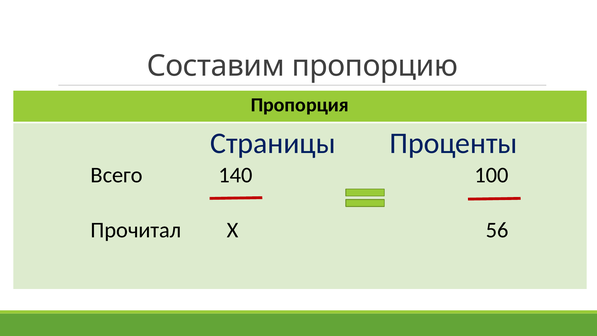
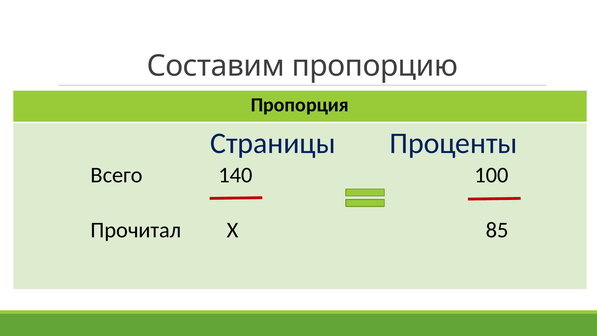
56: 56 -> 85
